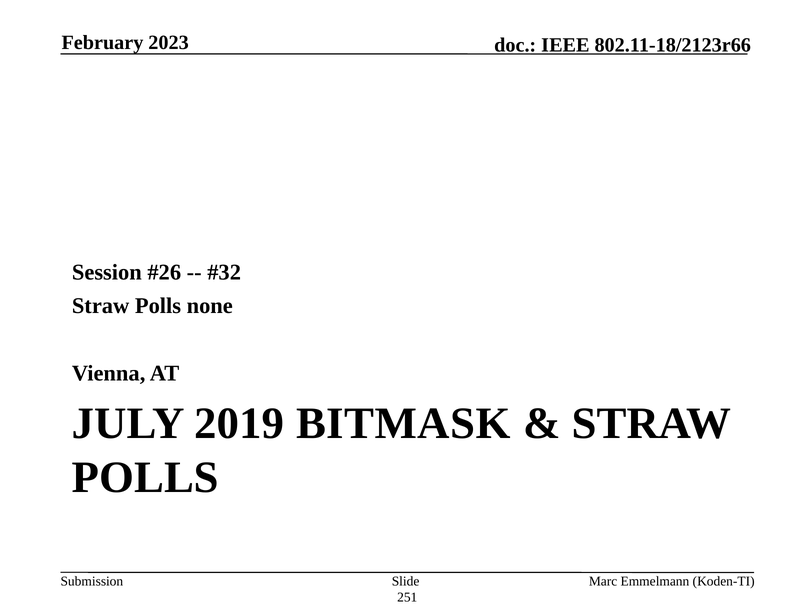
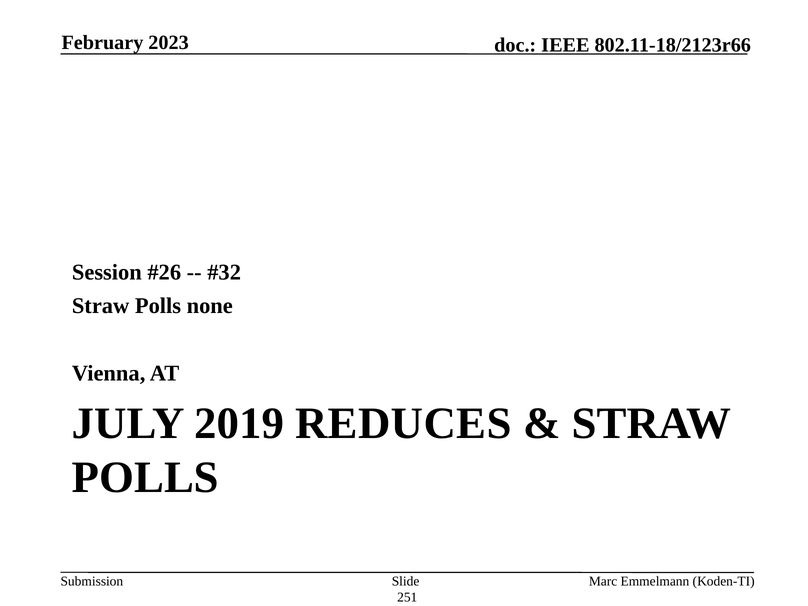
BITMASK: BITMASK -> REDUCES
